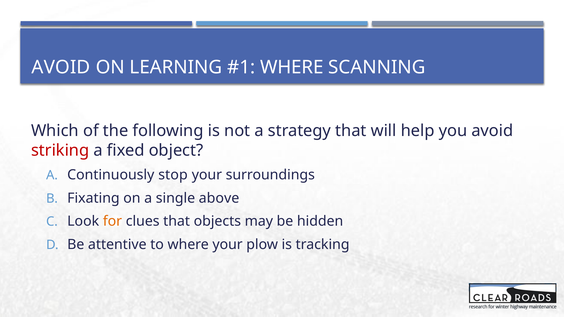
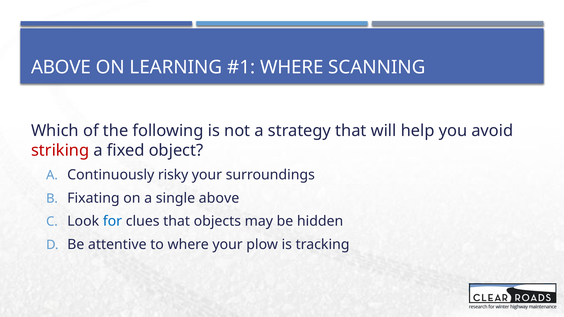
AVOID at (61, 67): AVOID -> ABOVE
stop: stop -> risky
for colour: orange -> blue
